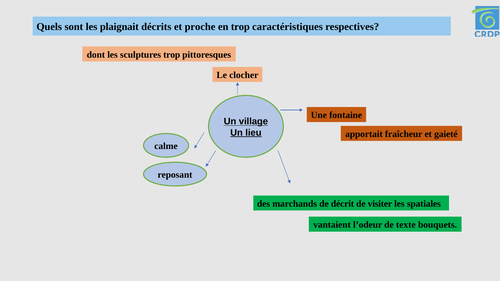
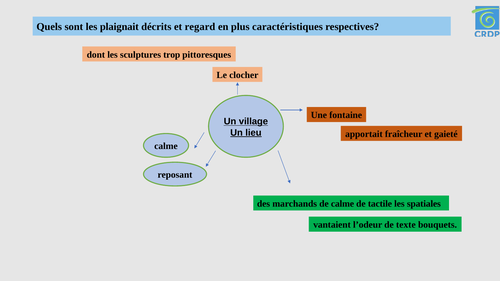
proche: proche -> regard
en trop: trop -> plus
de décrit: décrit -> calme
visiter: visiter -> tactile
